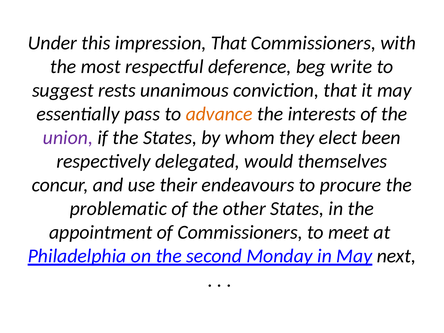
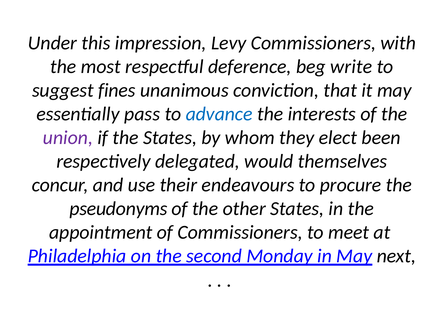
impression That: That -> Levy
rests: rests -> fines
advance colour: orange -> blue
problematic: problematic -> pseudonyms
